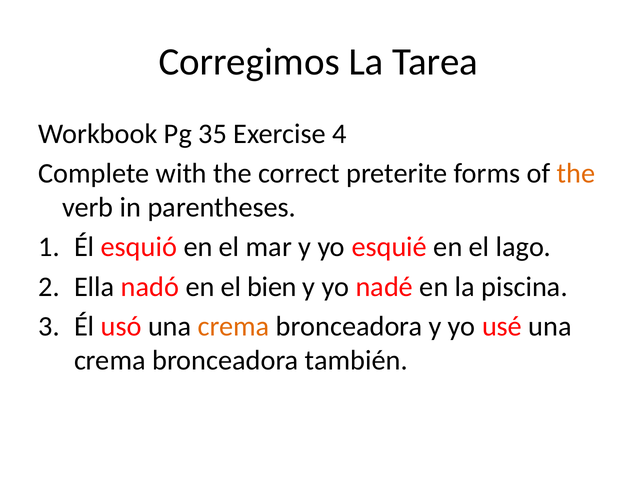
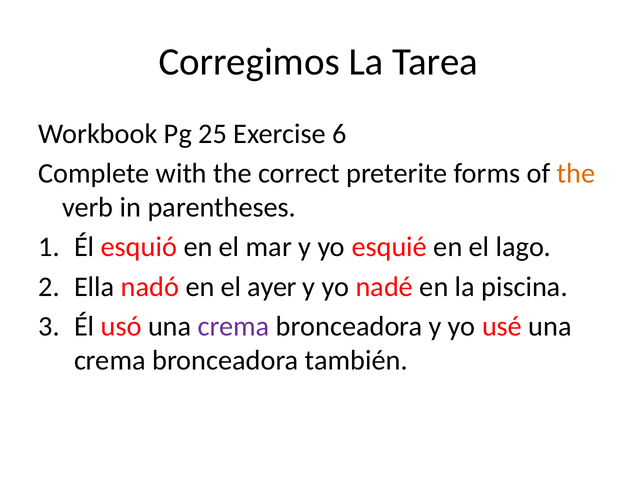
35: 35 -> 25
4: 4 -> 6
bien: bien -> ayer
crema at (234, 326) colour: orange -> purple
